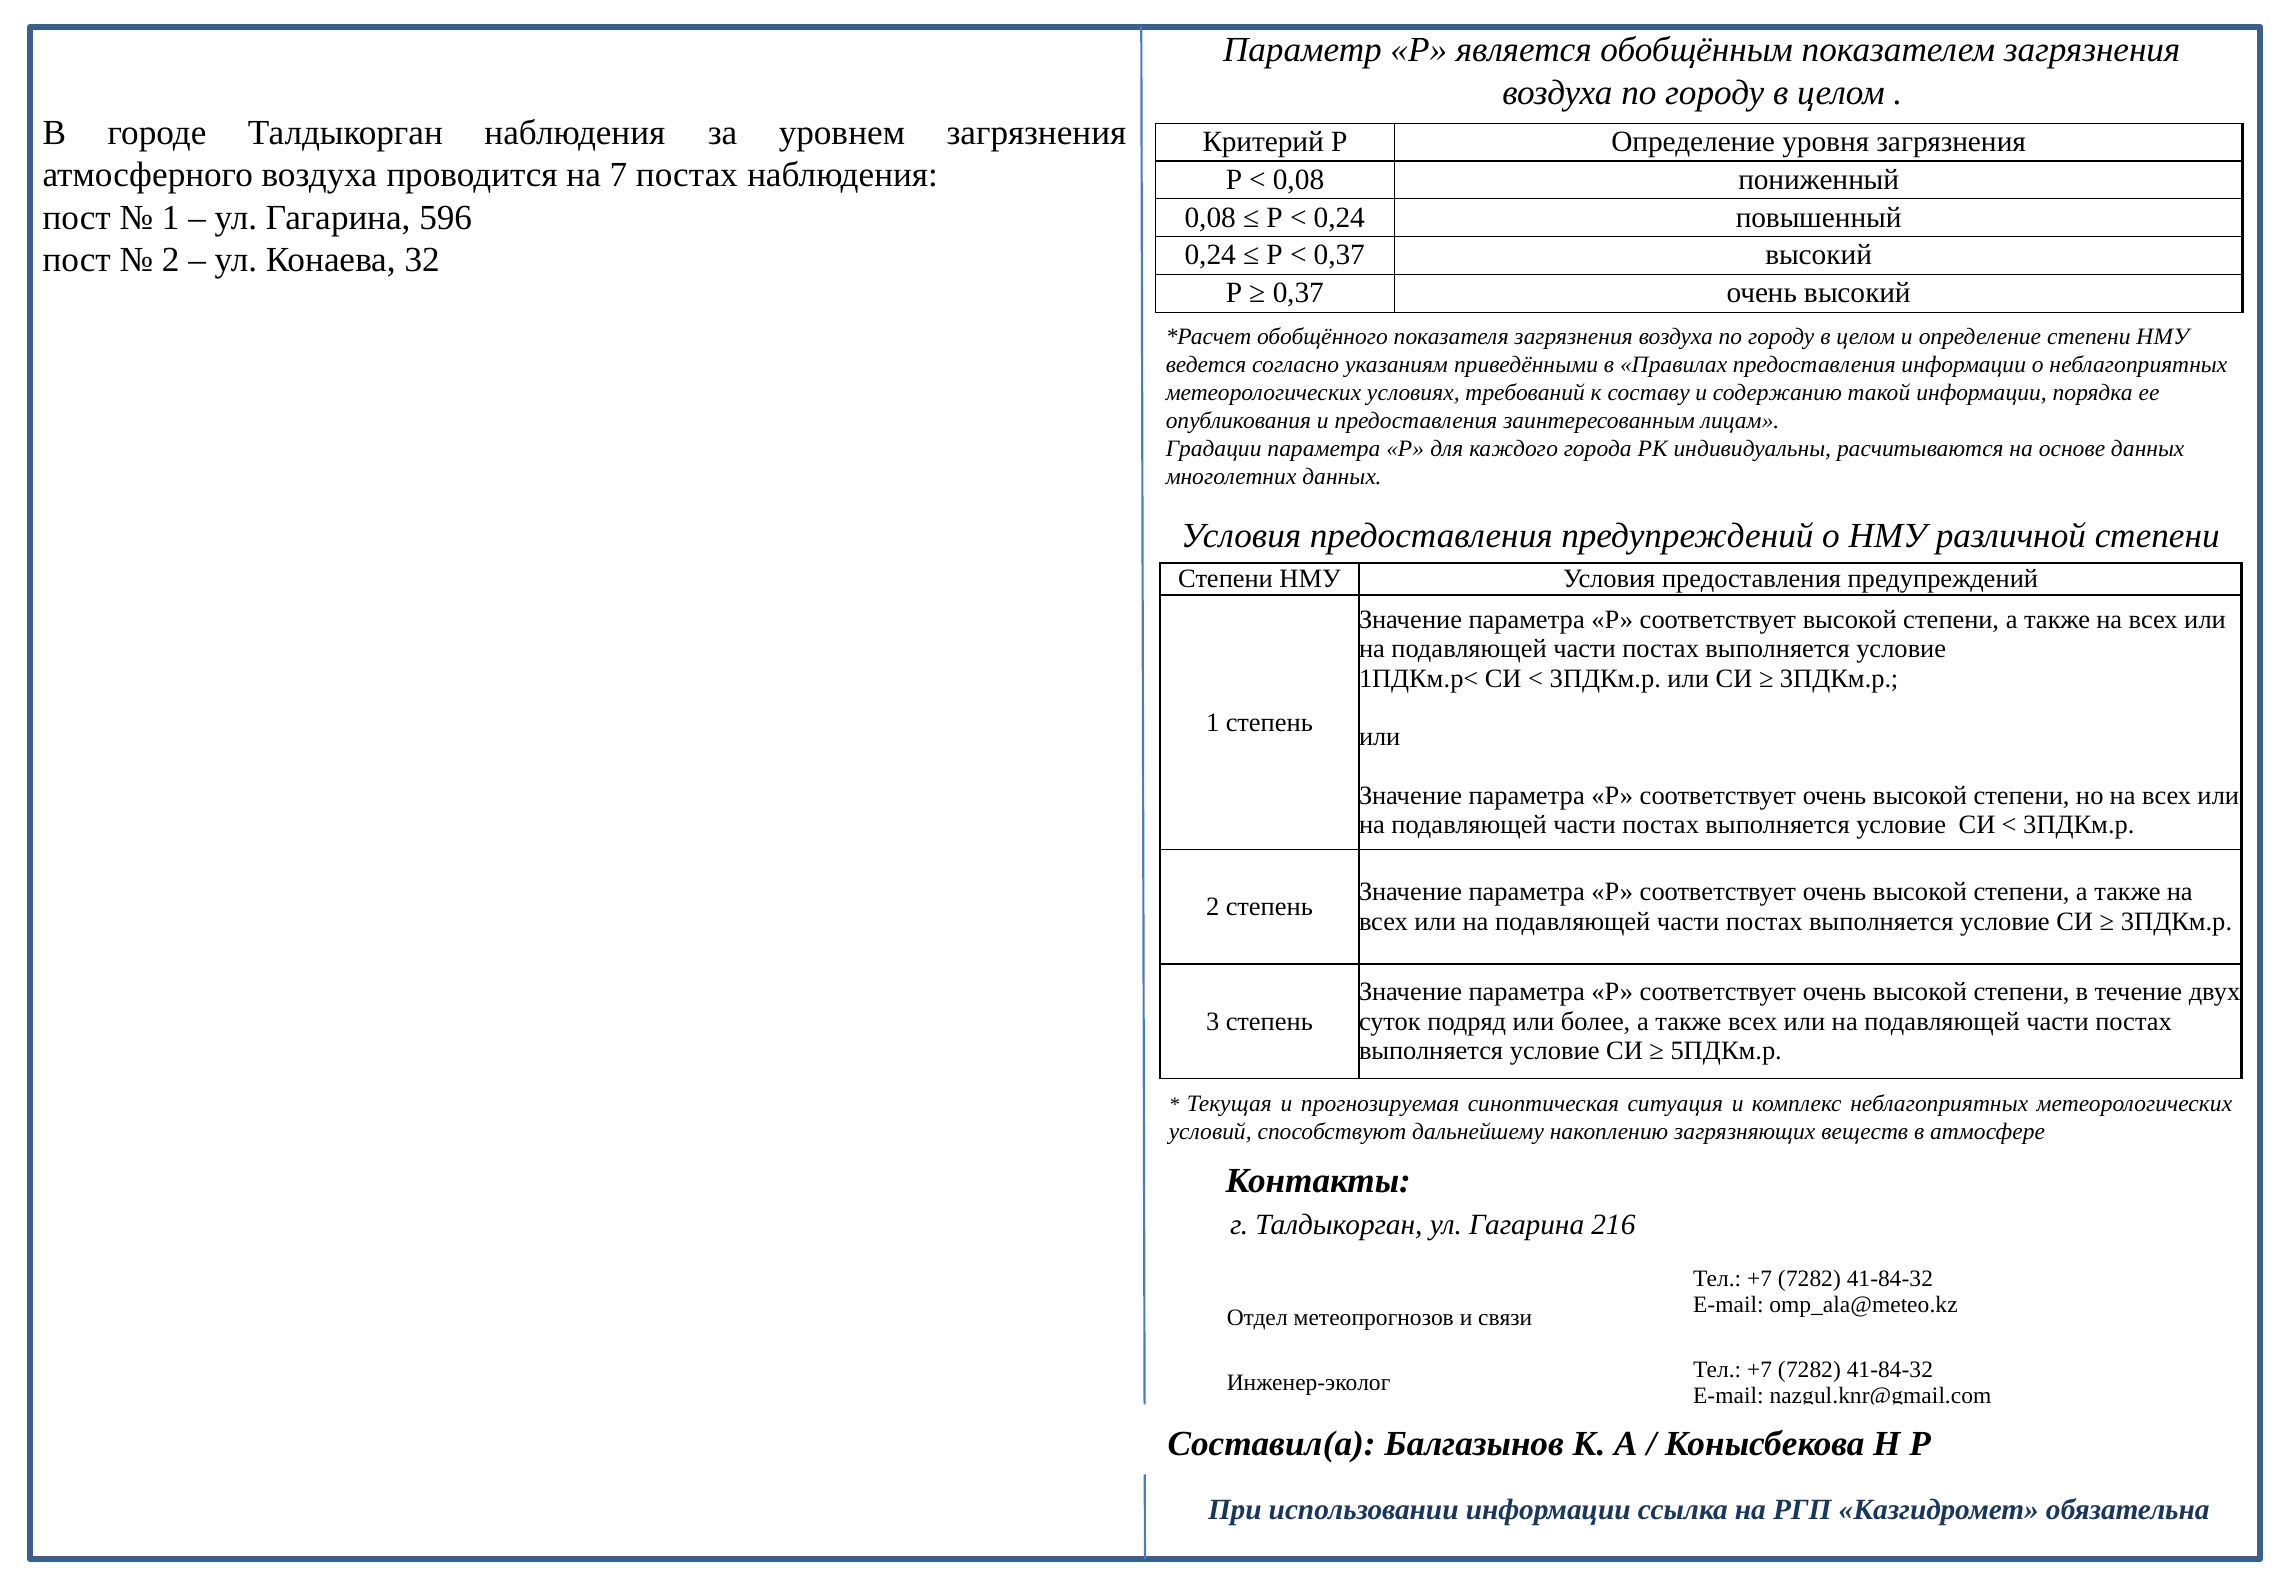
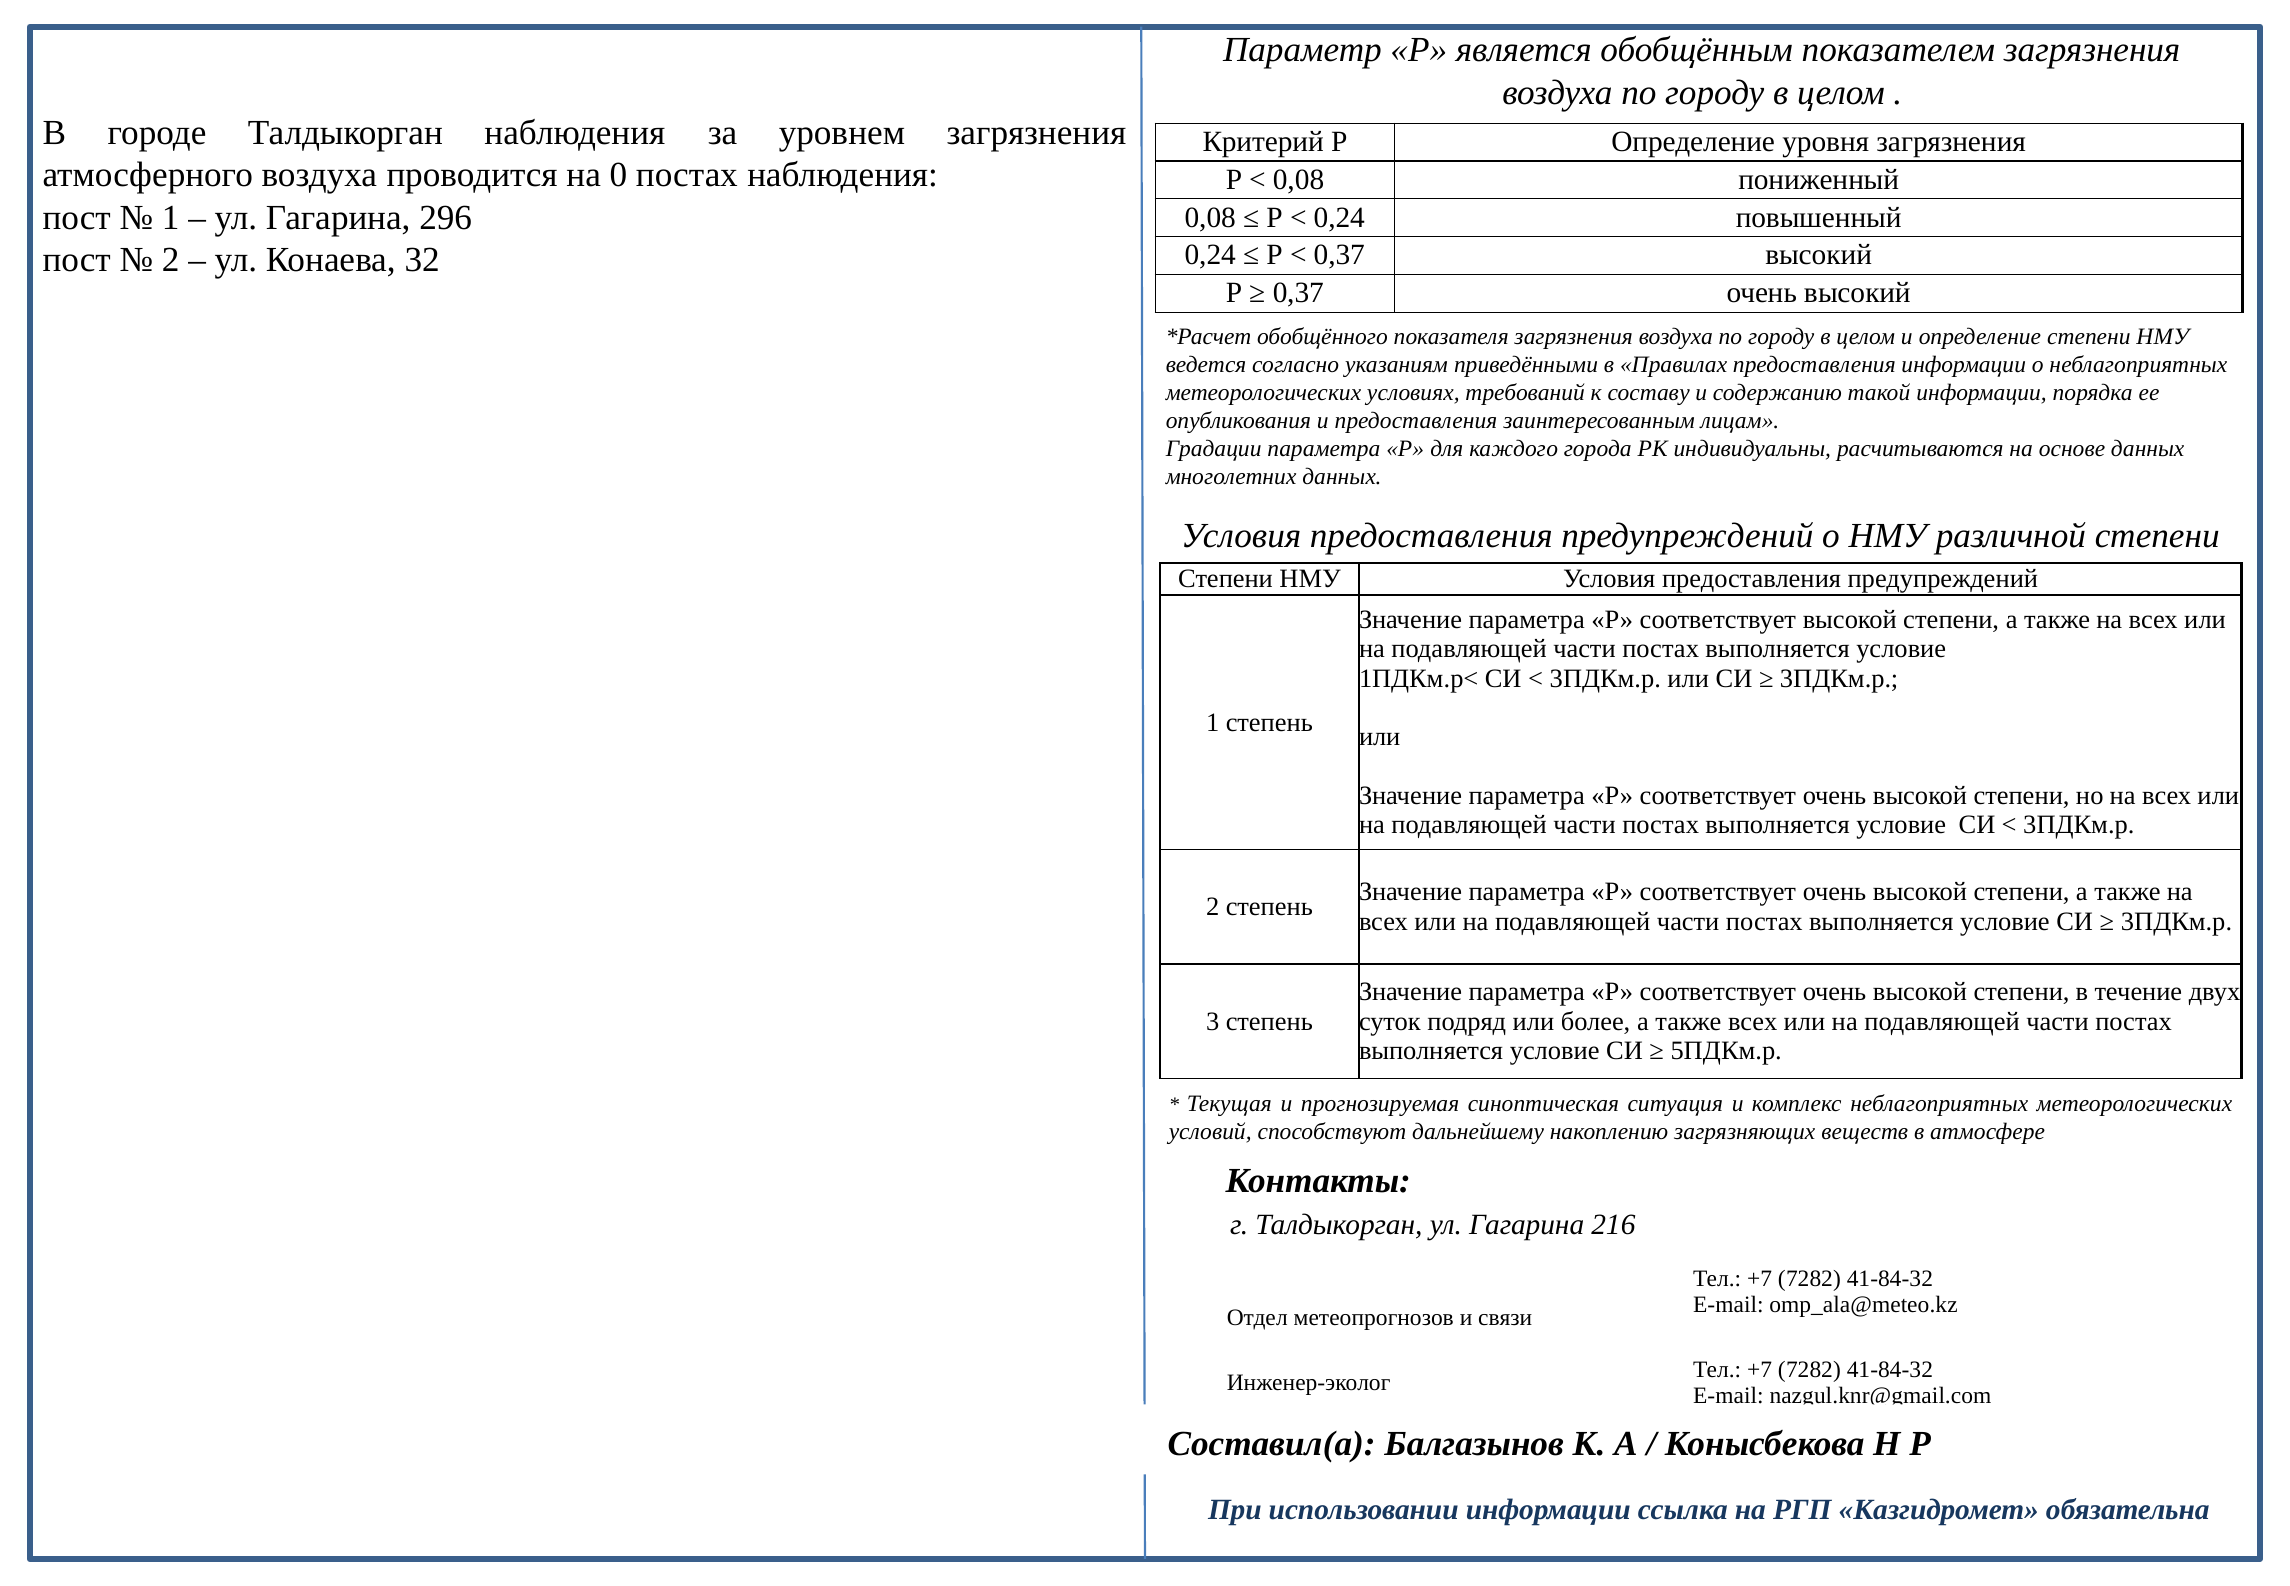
7: 7 -> 0
596: 596 -> 296
